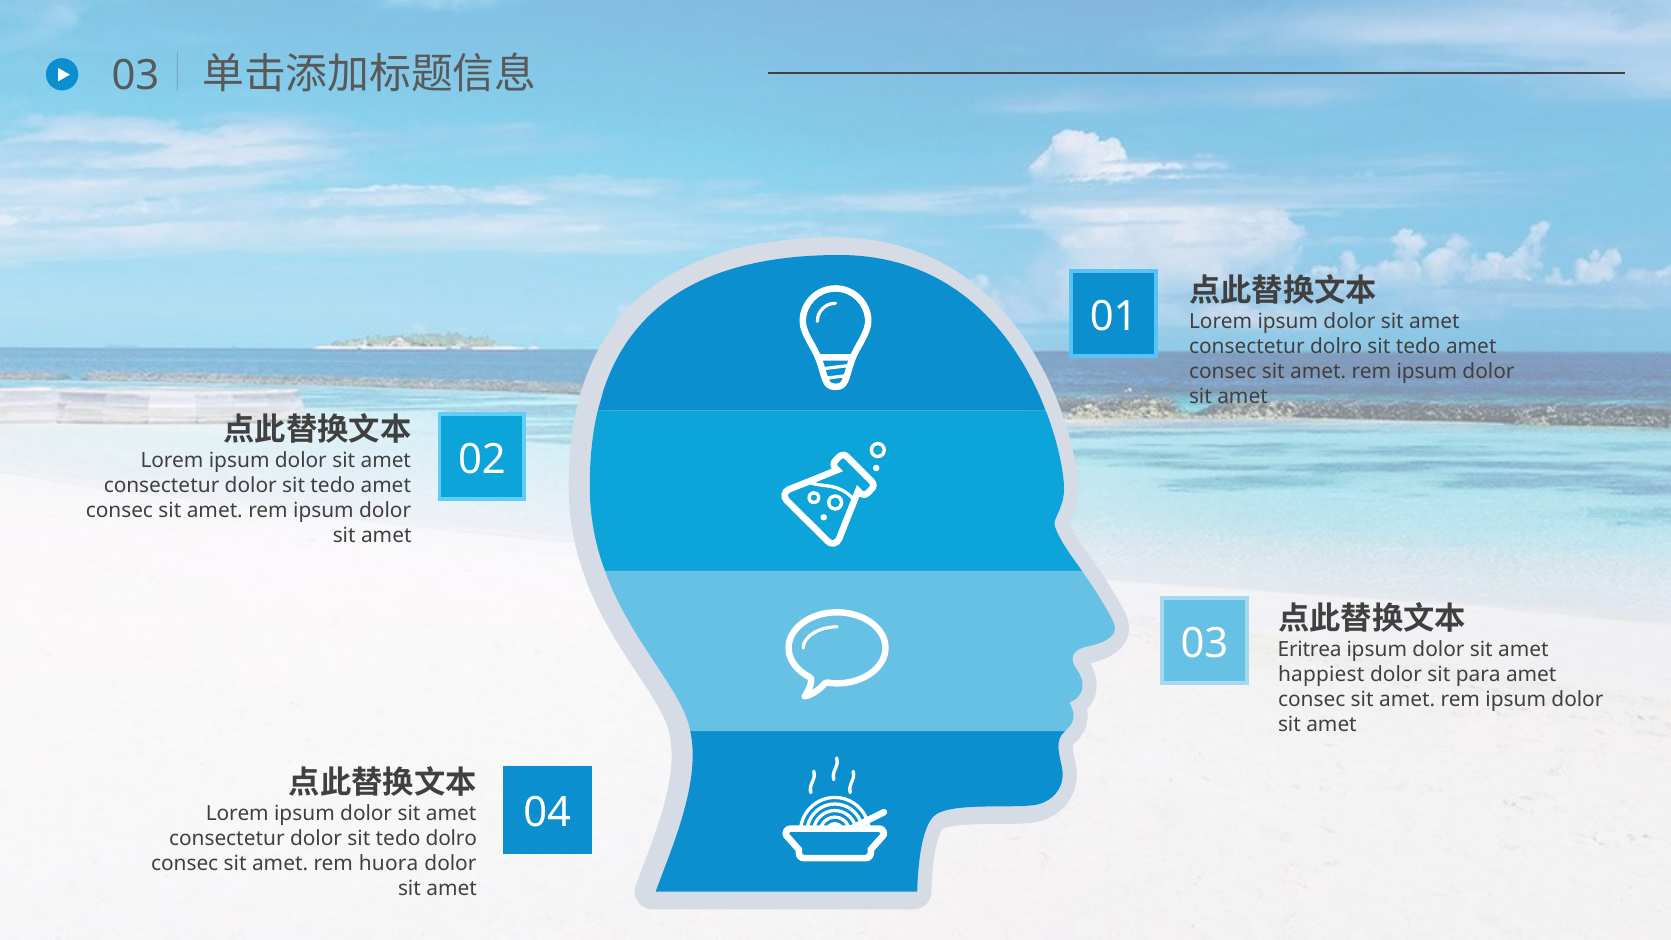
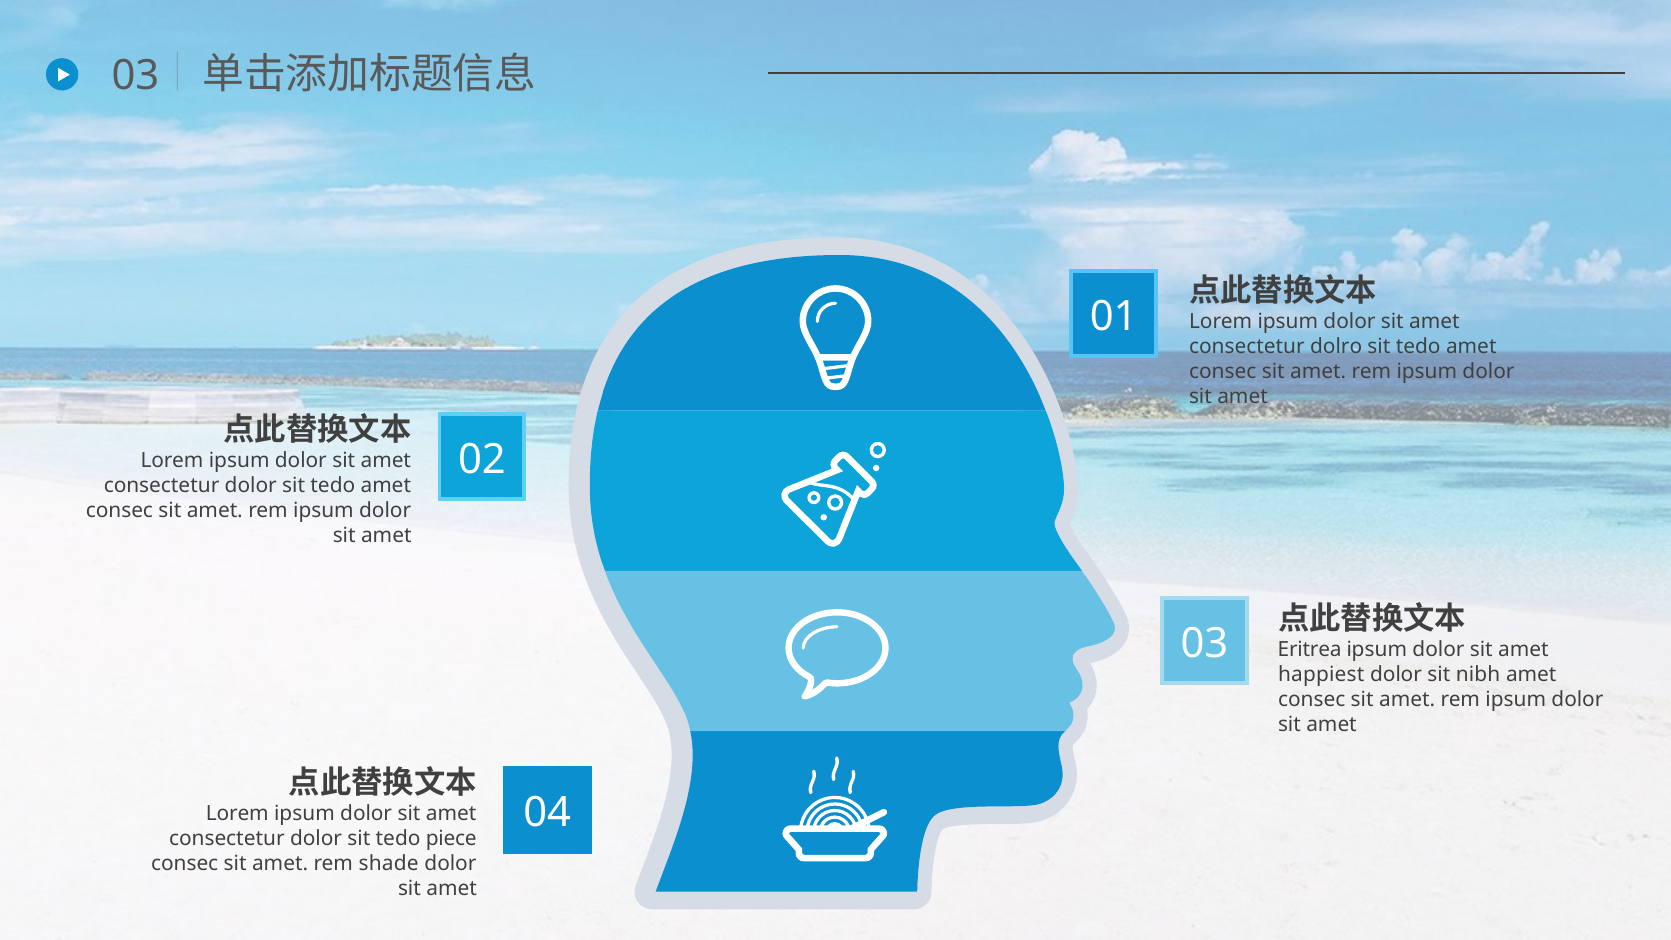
para: para -> nibh
tedo dolro: dolro -> piece
huora: huora -> shade
